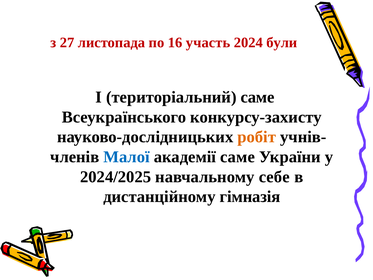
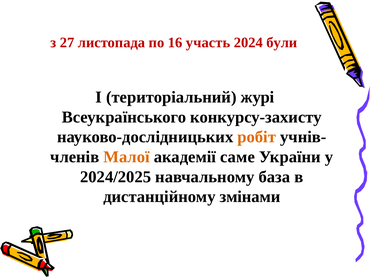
територіальний саме: саме -> журі
Малої colour: blue -> orange
себе: себе -> база
гімназія: гімназія -> змінами
